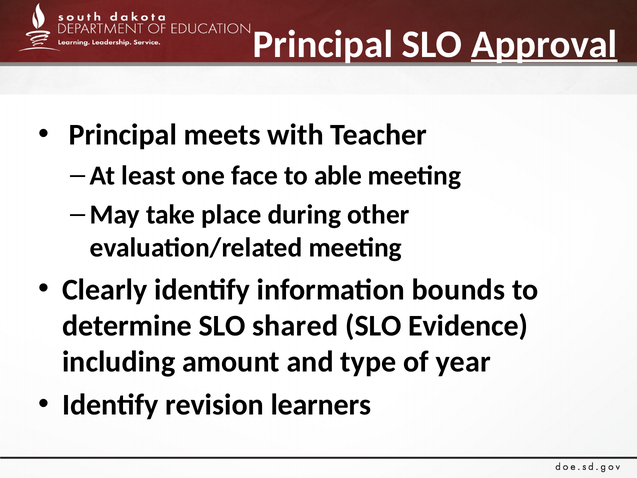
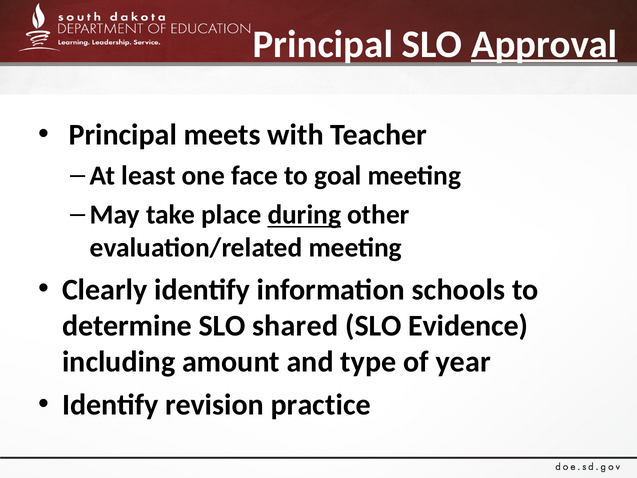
able: able -> goal
during underline: none -> present
bounds: bounds -> schools
learners: learners -> practice
